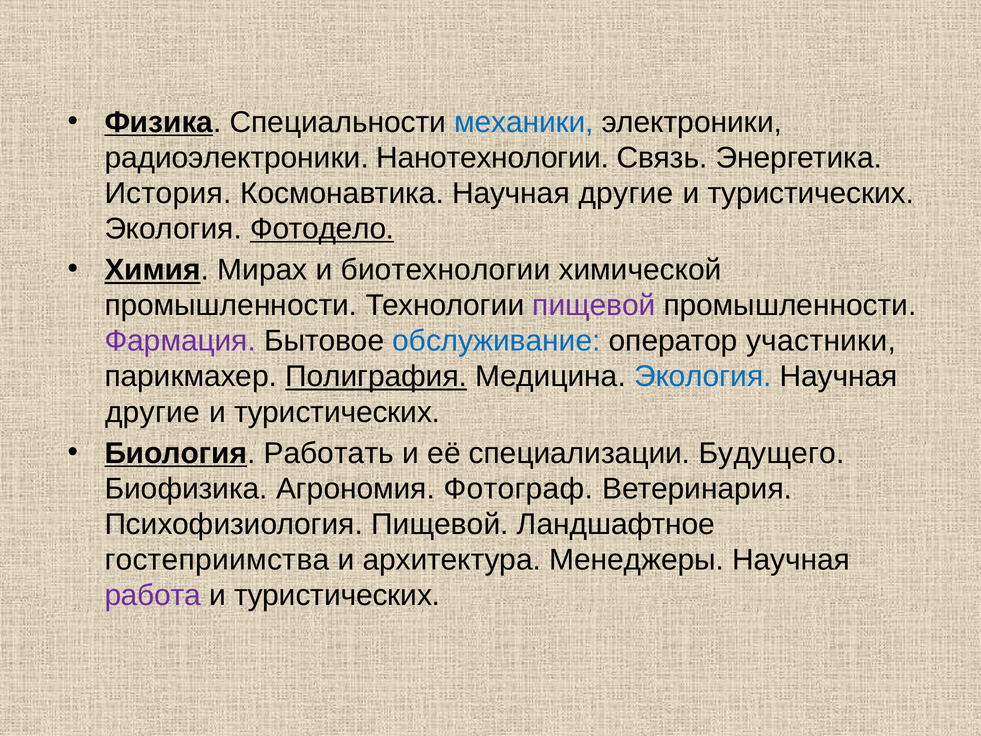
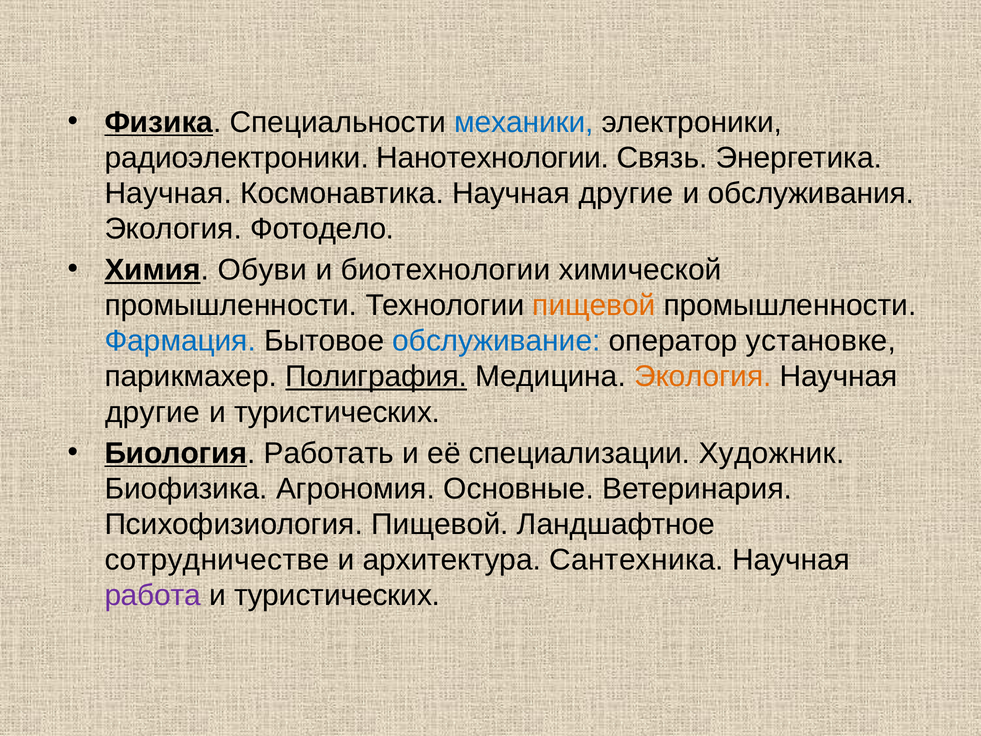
История at (168, 193): История -> Научная
туристических at (811, 193): туристических -> обслуживания
Фотодело underline: present -> none
Мирах: Мирах -> Обуви
пищевой at (594, 305) colour: purple -> orange
Фармация colour: purple -> blue
участники: участники -> установке
Экология at (703, 376) colour: blue -> orange
Будущего: Будущего -> Художник
Фотограф: Фотограф -> Основные
гостеприимства: гостеприимства -> сотрудничестве
Менеджеры: Менеджеры -> Сантехника
